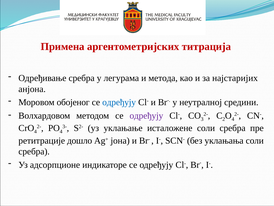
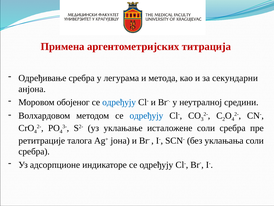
најстаријих: најстаријих -> секундарни
одређују at (146, 115) colour: purple -> blue
дошло: дошло -> талога
